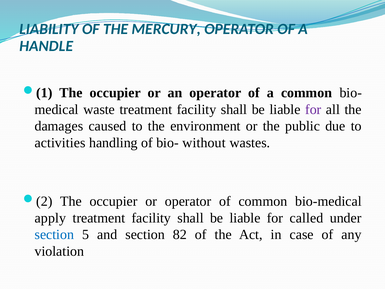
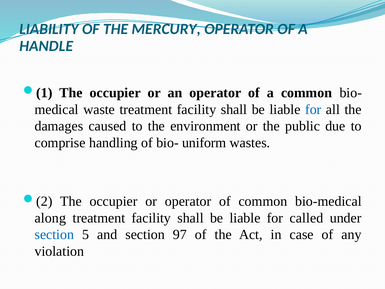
for at (313, 109) colour: purple -> blue
activities: activities -> comprise
without: without -> uniform
apply: apply -> along
82: 82 -> 97
